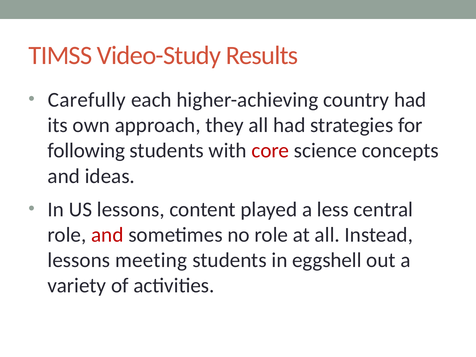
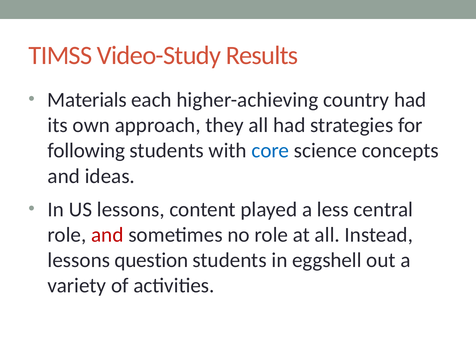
Carefully: Carefully -> Materials
core colour: red -> blue
meeting: meeting -> question
